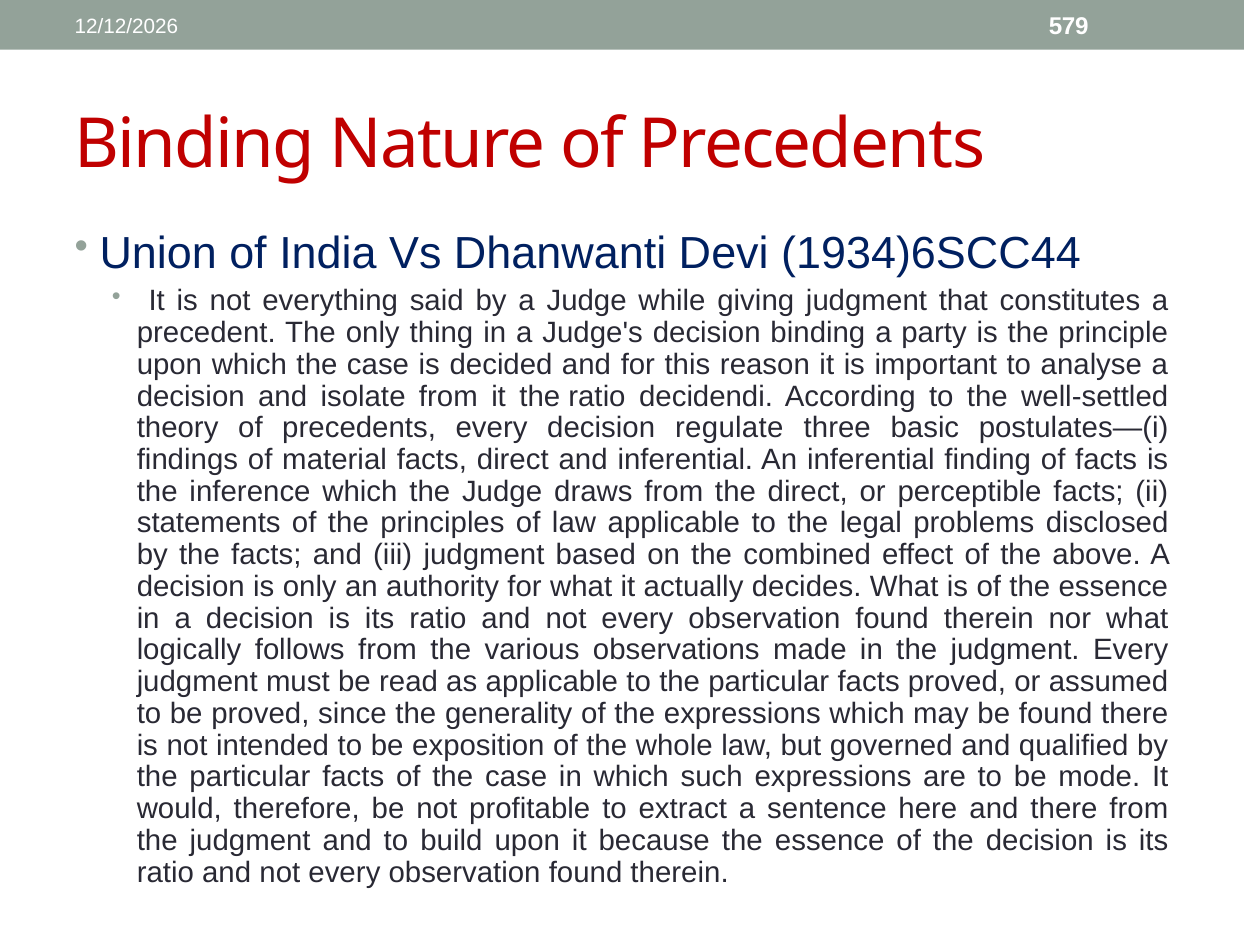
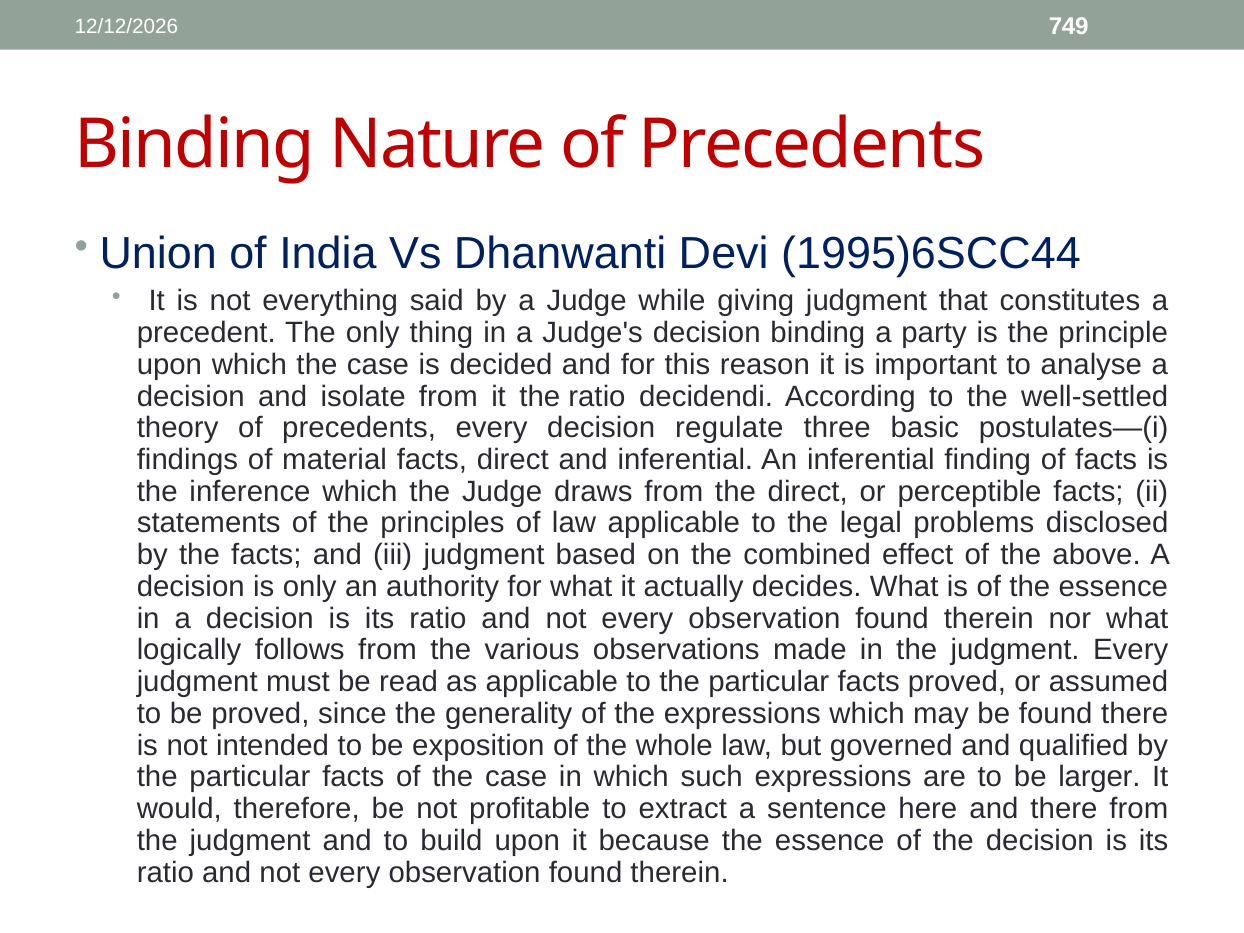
579: 579 -> 749
1934)6SCC44: 1934)6SCC44 -> 1995)6SCC44
mode: mode -> larger
